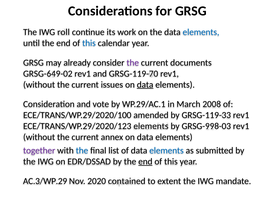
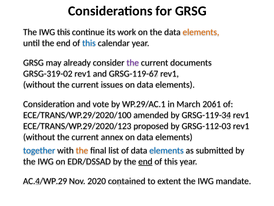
IWG roll: roll -> this
elements at (201, 32) colour: blue -> orange
GRSG-649-02: GRSG-649-02 -> GRSG-319-02
GRSG-119-70: GRSG-119-70 -> GRSG-119-67
data at (145, 84) underline: present -> none
2008: 2008 -> 2061
GRSG-119-33: GRSG-119-33 -> GRSG-119-34
ECE/TRANS/WP.29/2020/123 elements: elements -> proposed
GRSG-998-03: GRSG-998-03 -> GRSG-112-03
together colour: purple -> blue
the at (82, 150) colour: blue -> orange
AC.3/WP.29: AC.3/WP.29 -> AC.4/WP.29
